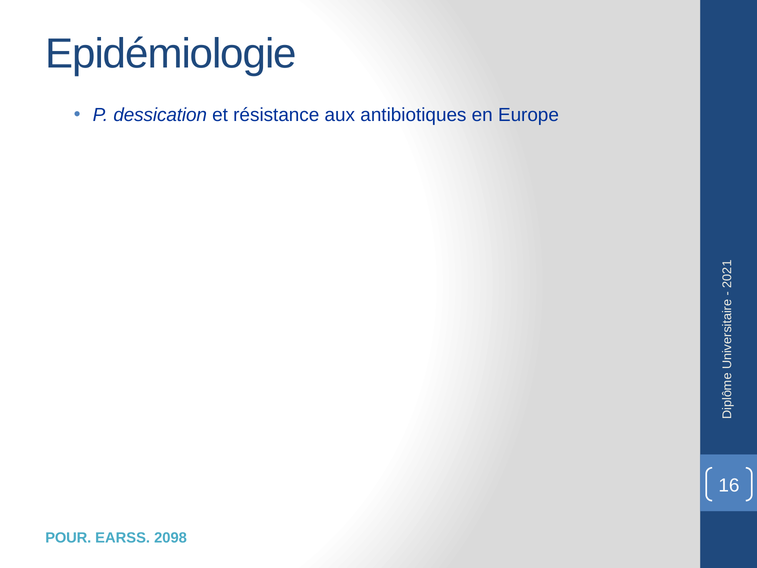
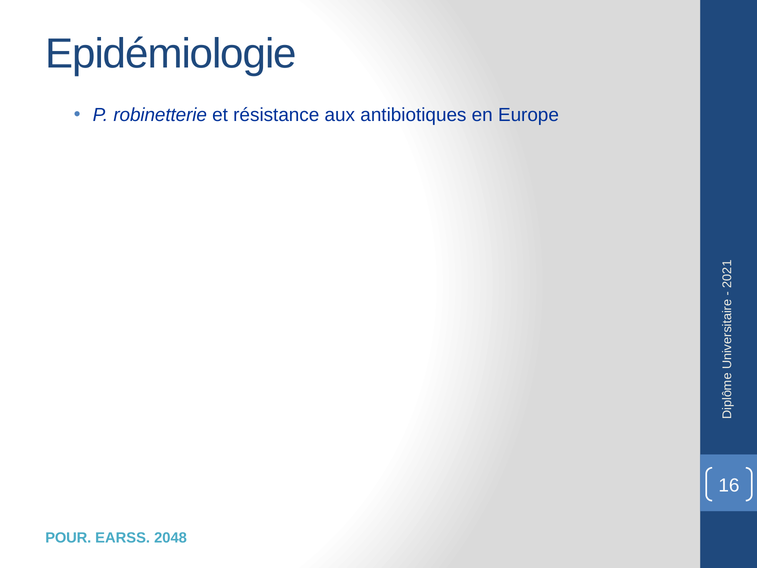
dessication: dessication -> robinetterie
2098: 2098 -> 2048
